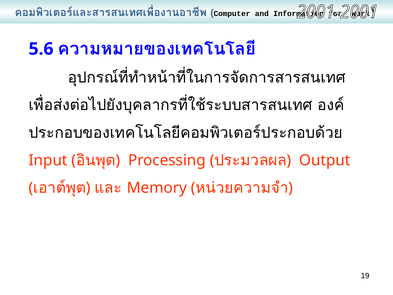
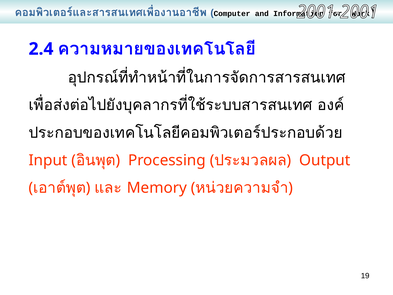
5.6: 5.6 -> 2.4
